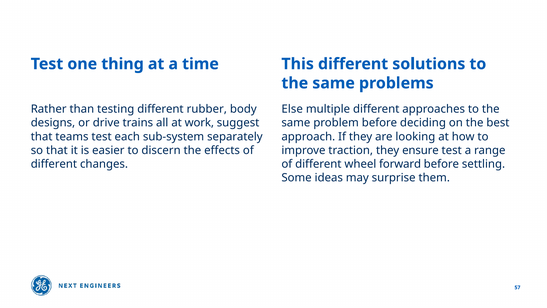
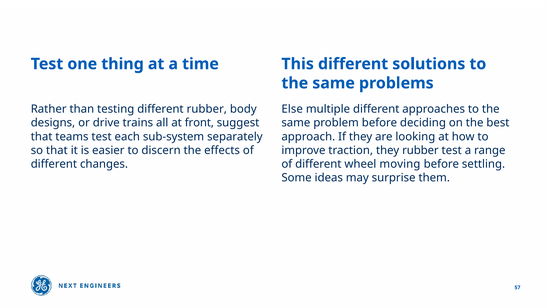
work: work -> front
they ensure: ensure -> rubber
forward: forward -> moving
